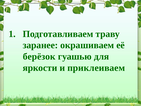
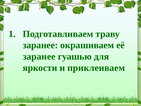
берёзок at (39, 56): берёзок -> заранее
